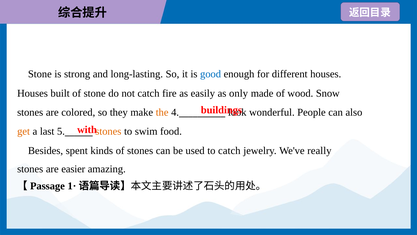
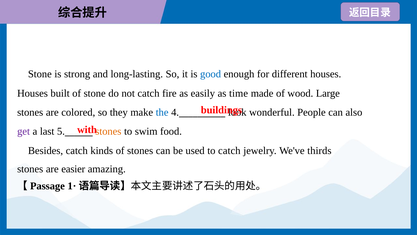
only: only -> time
Snow: Snow -> Large
the colour: orange -> blue
get colour: orange -> purple
Besides spent: spent -> catch
really: really -> thirds
